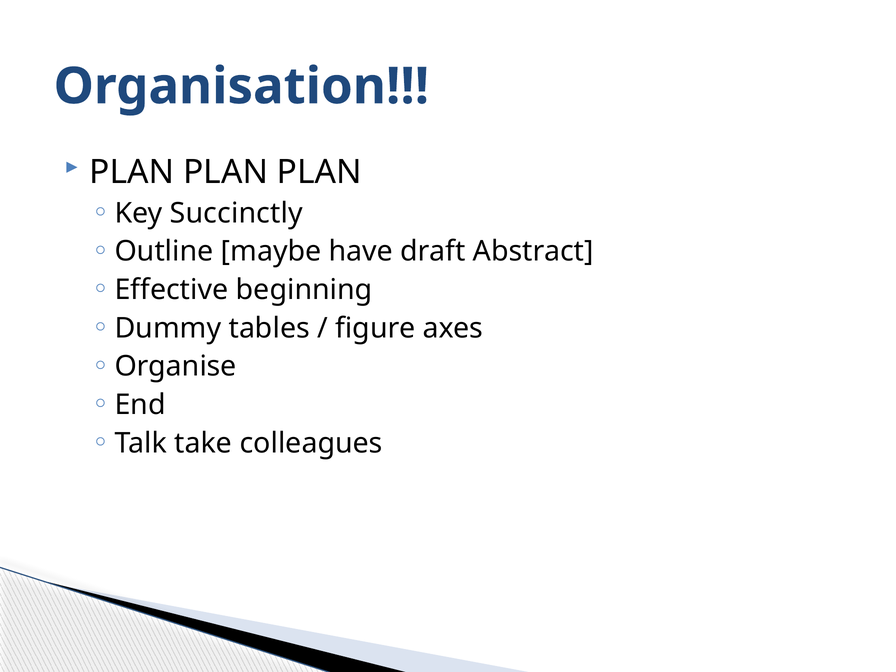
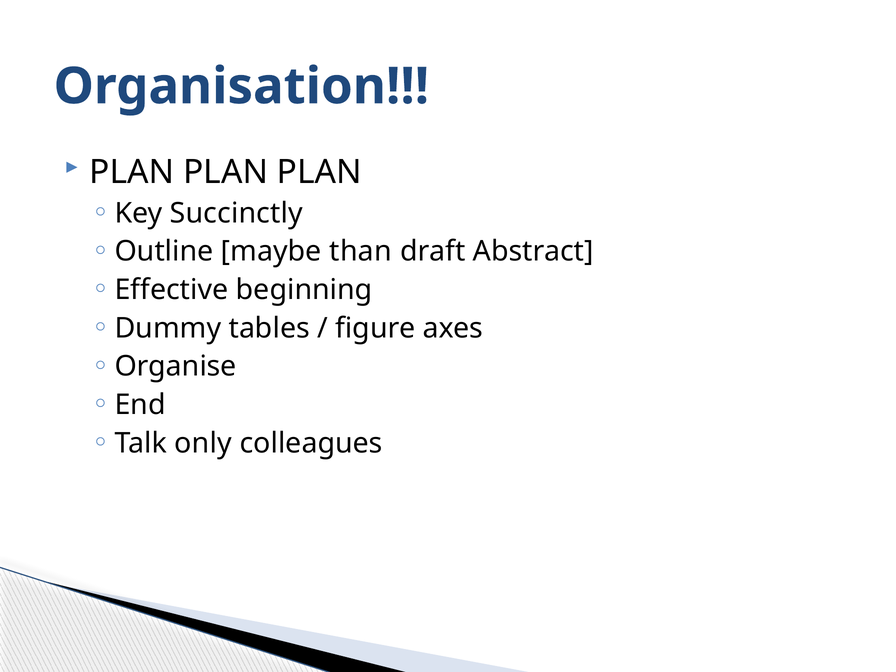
have: have -> than
take: take -> only
